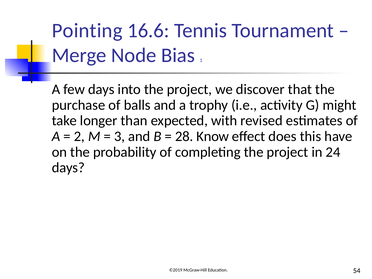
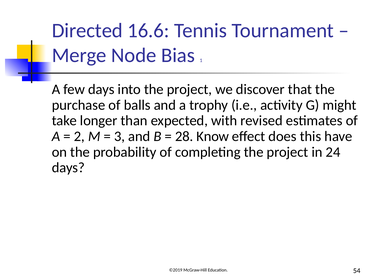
Pointing: Pointing -> Directed
